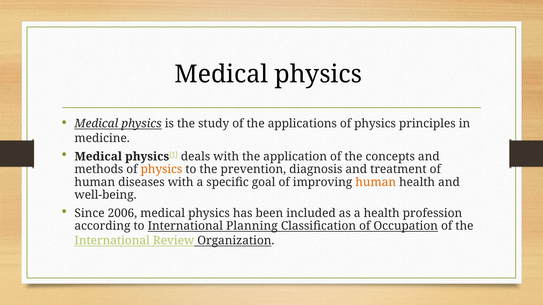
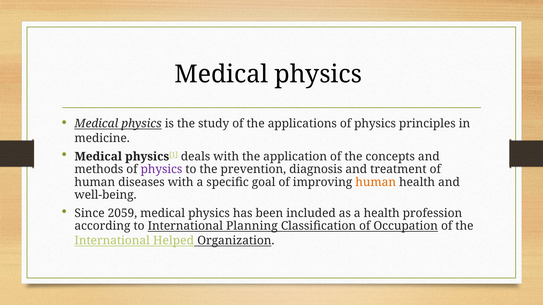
physics at (161, 170) colour: orange -> purple
2006: 2006 -> 2059
Review: Review -> Helped
